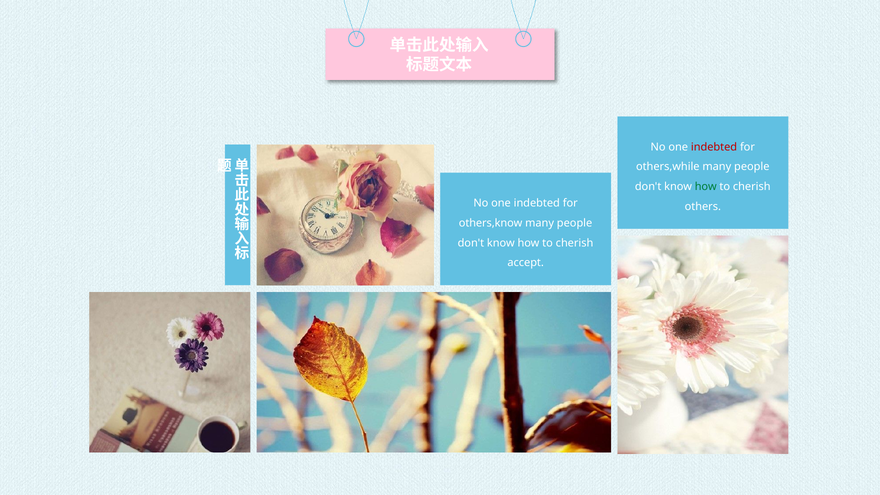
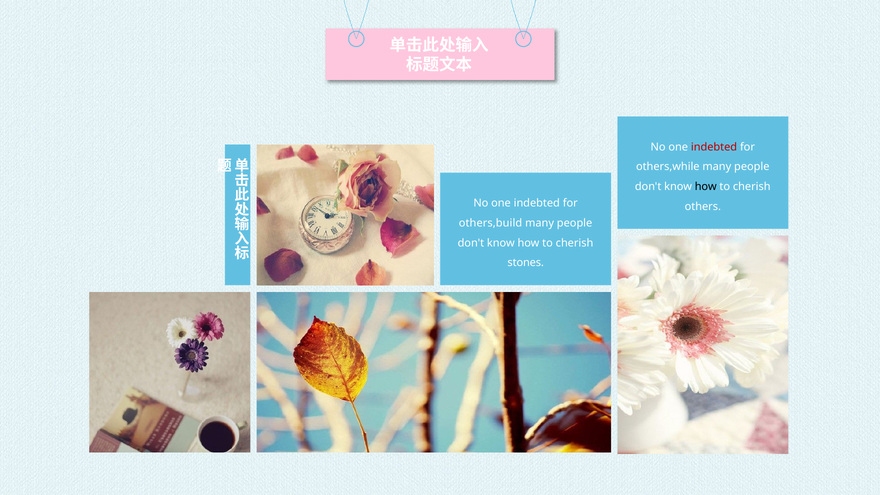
how at (706, 187) colour: green -> black
others,know: others,know -> others,build
accept: accept -> stones
